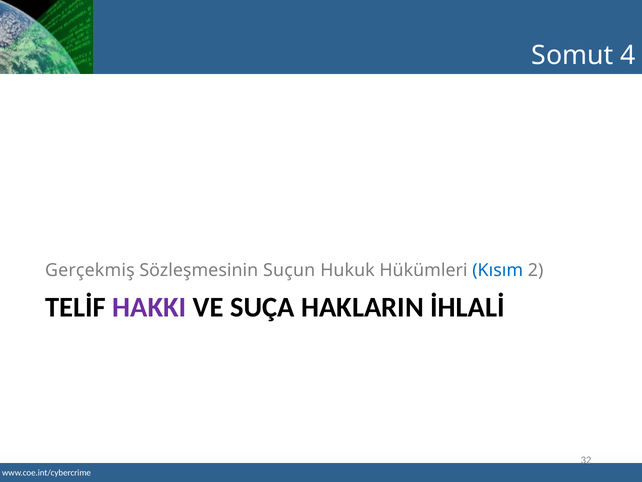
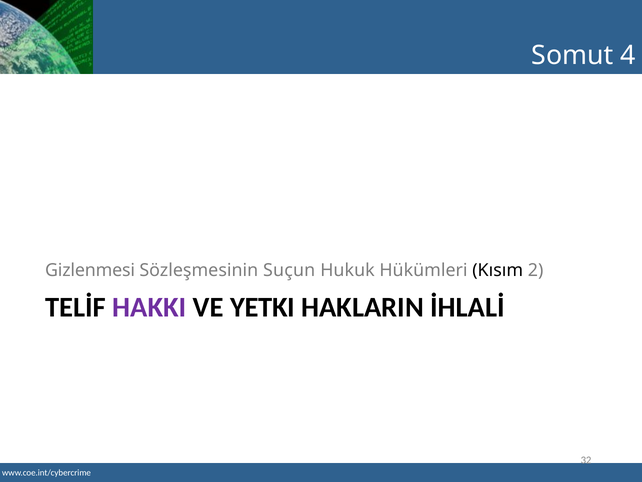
Gerçekmiş: Gerçekmiş -> Gizlenmesi
Kısım colour: blue -> black
SUÇA: SUÇA -> YETKI
